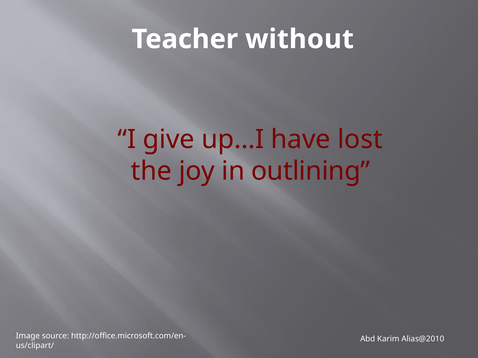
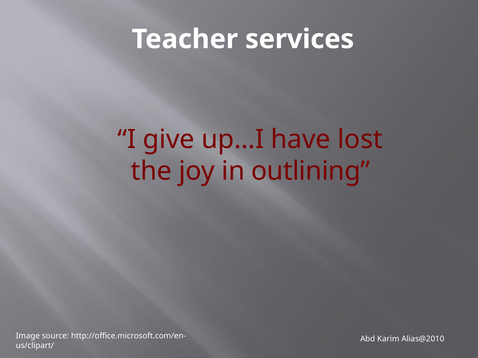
without: without -> services
